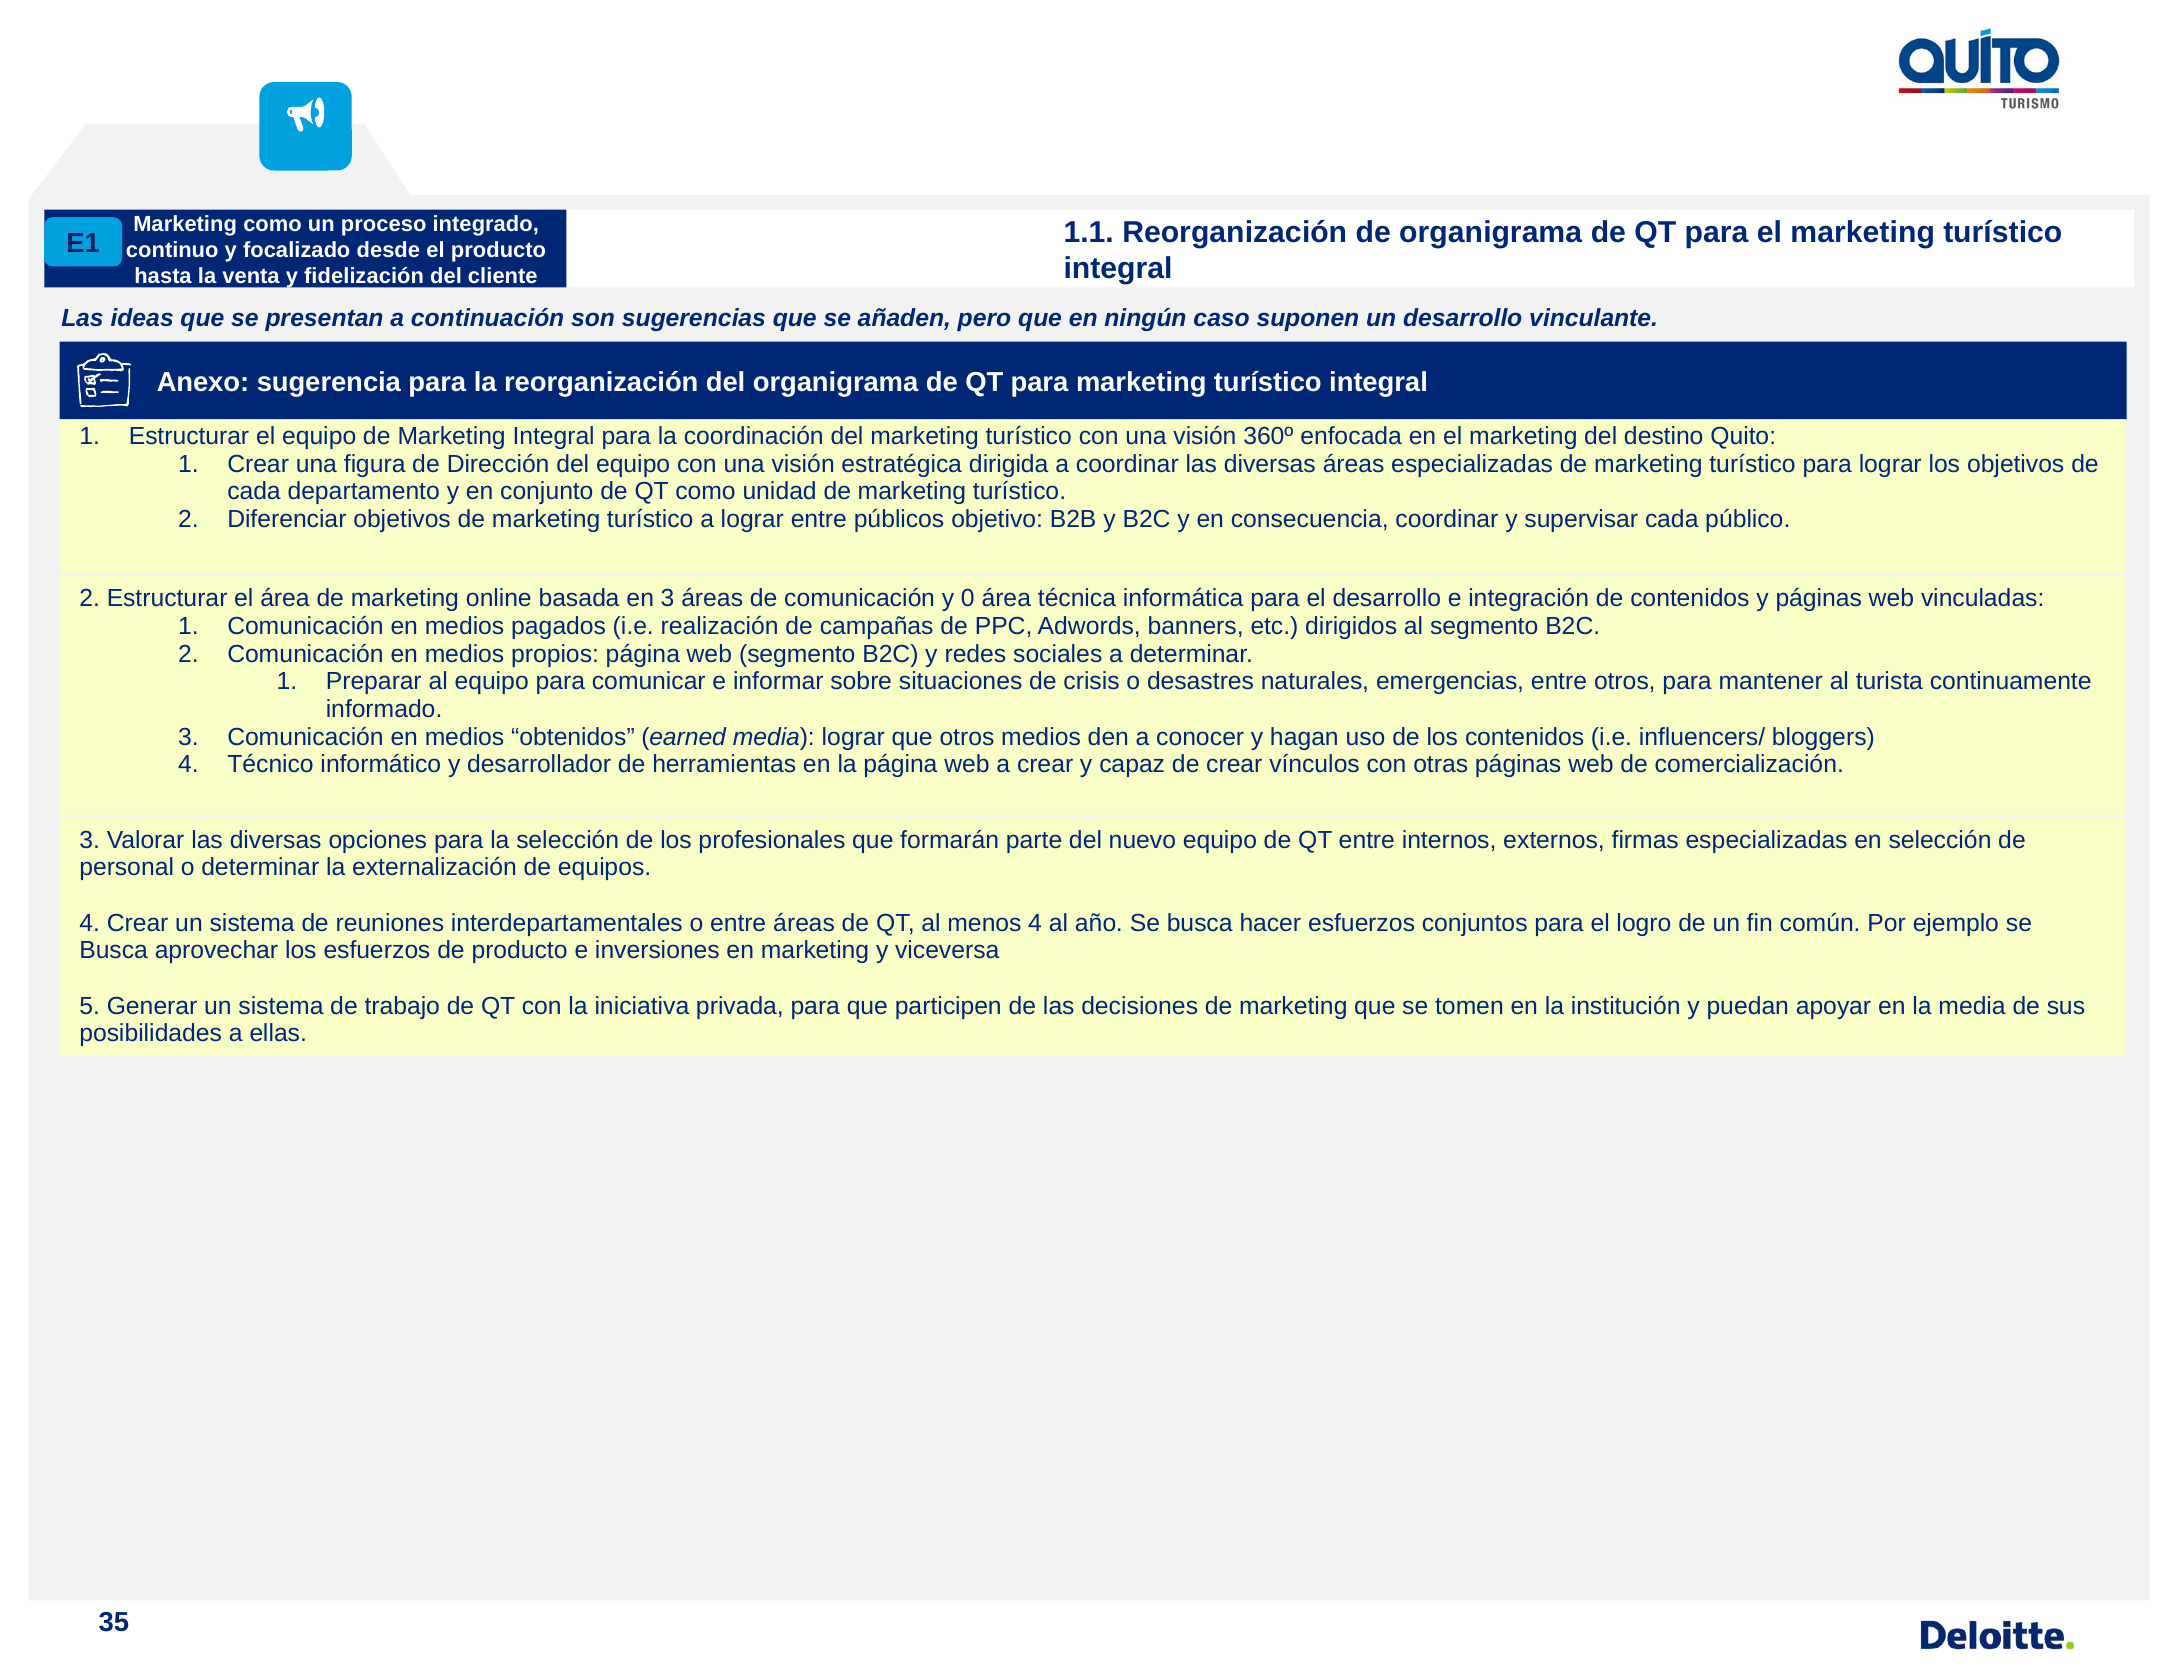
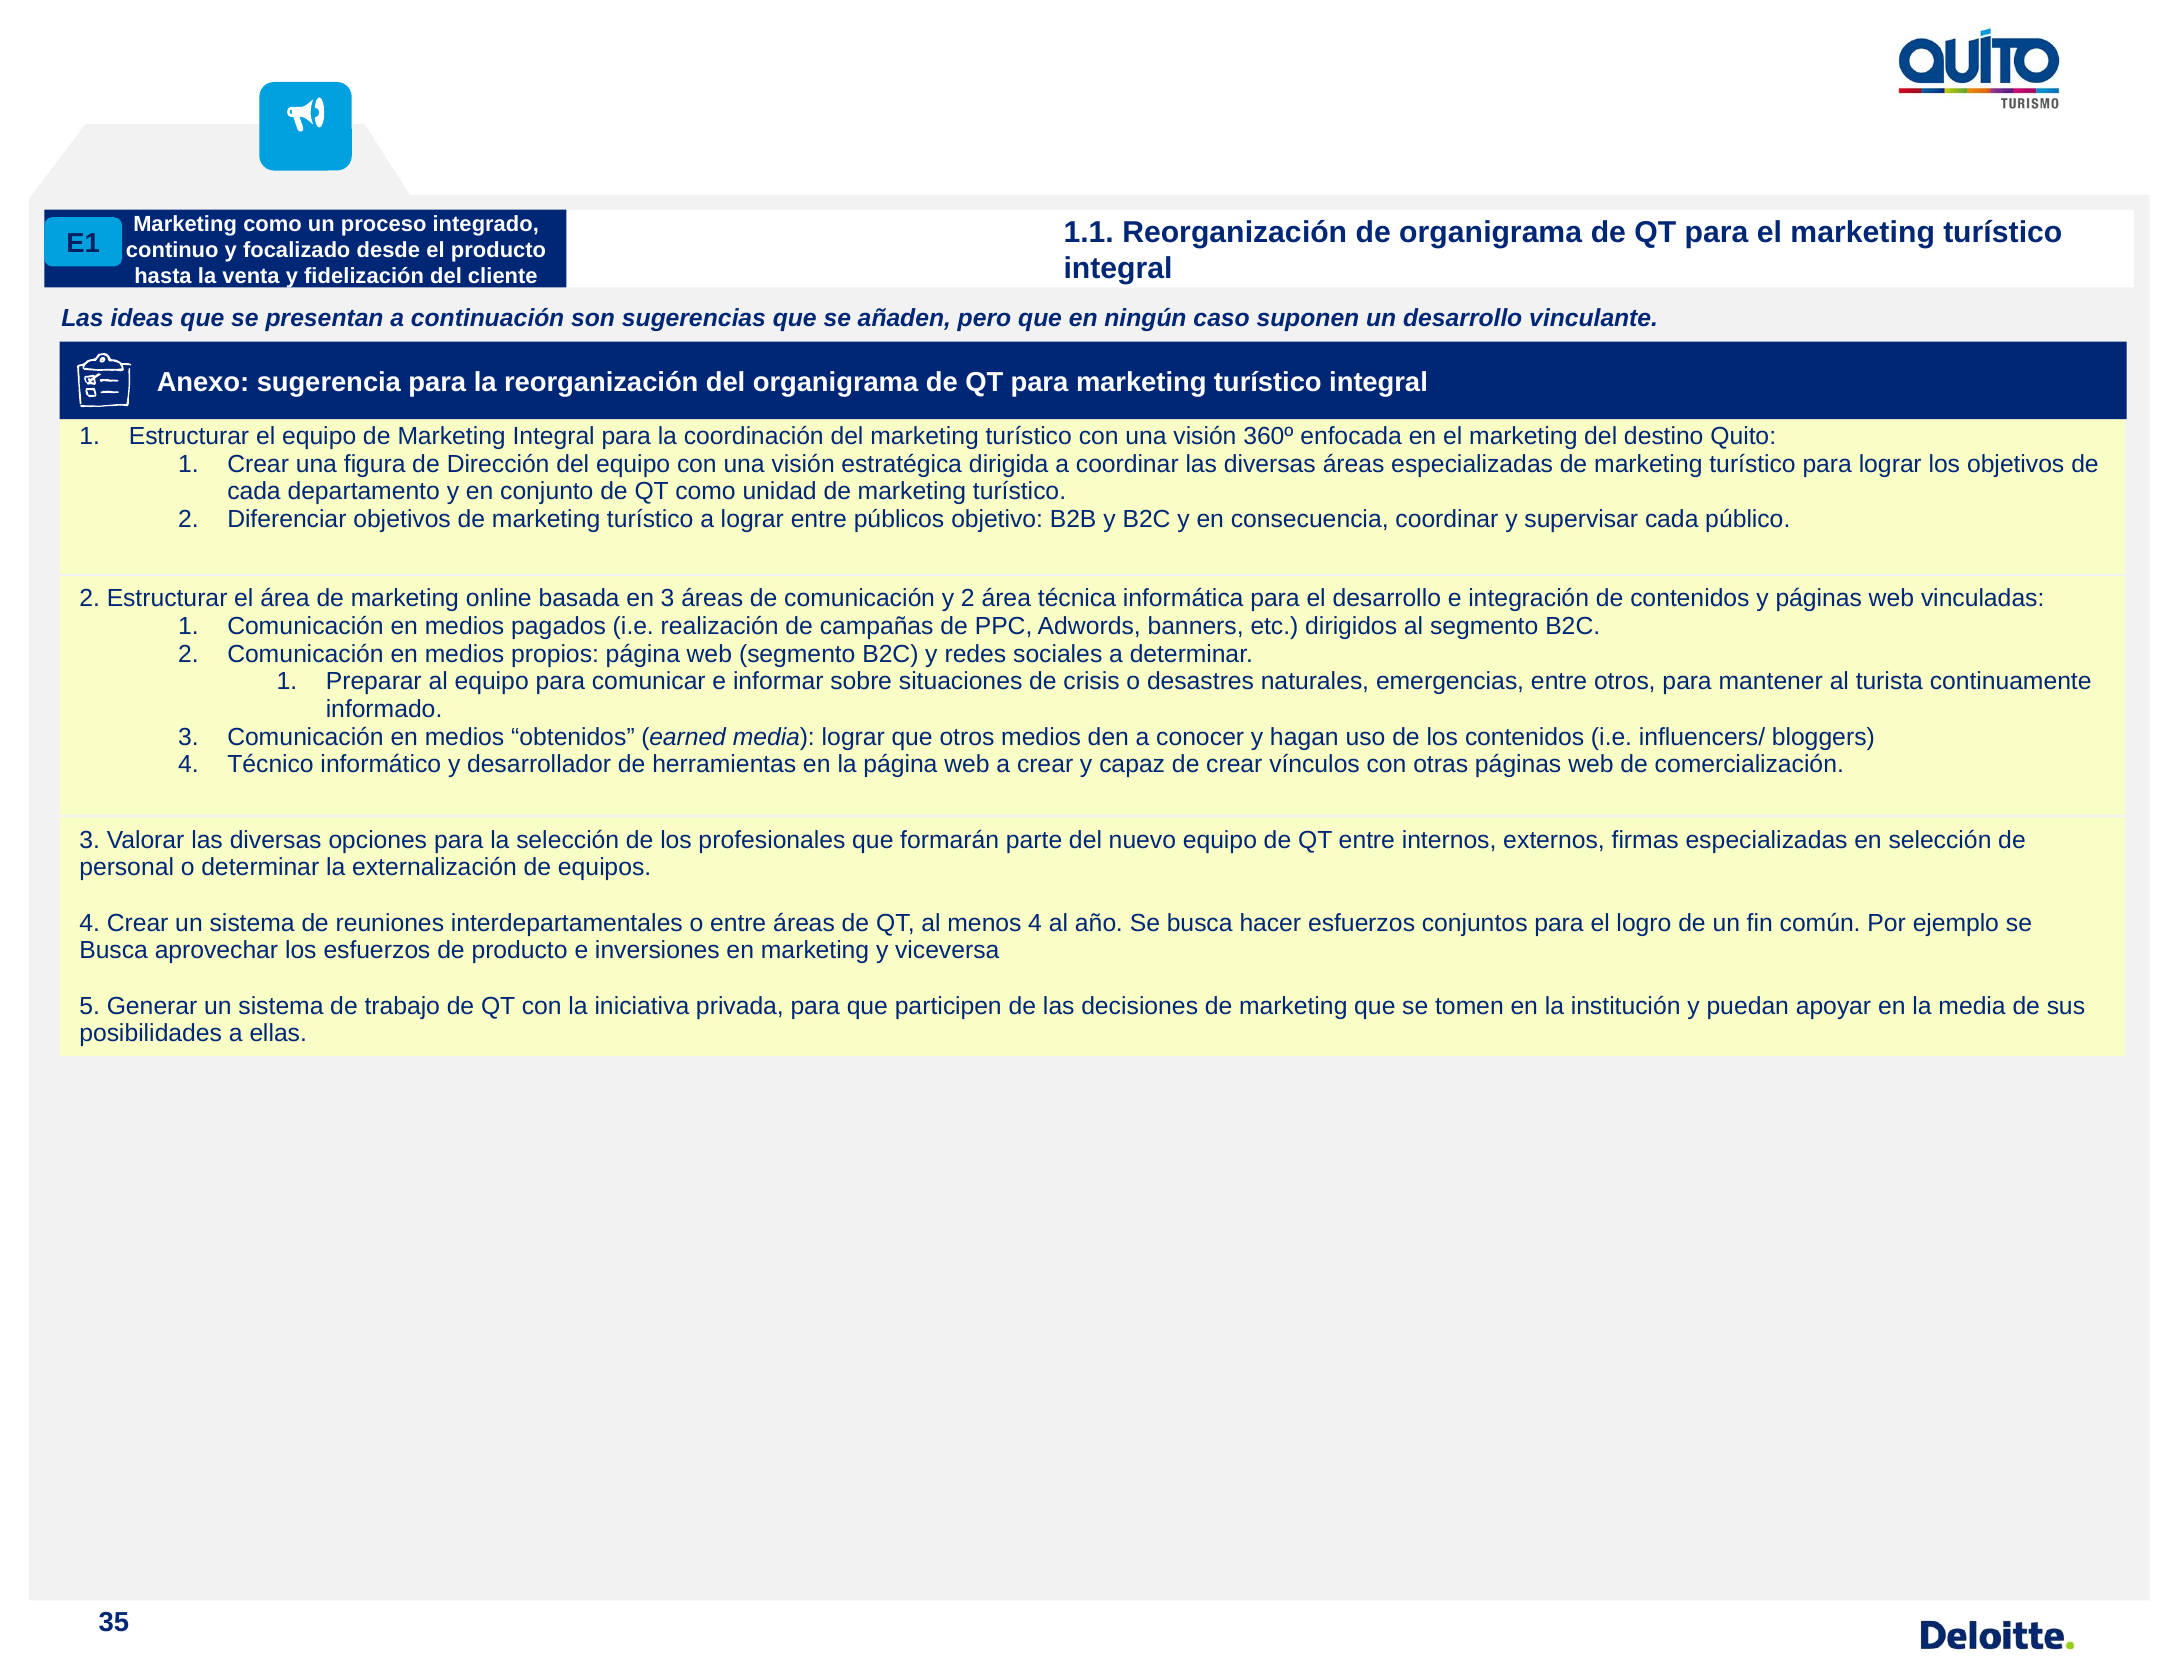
y 0: 0 -> 2
